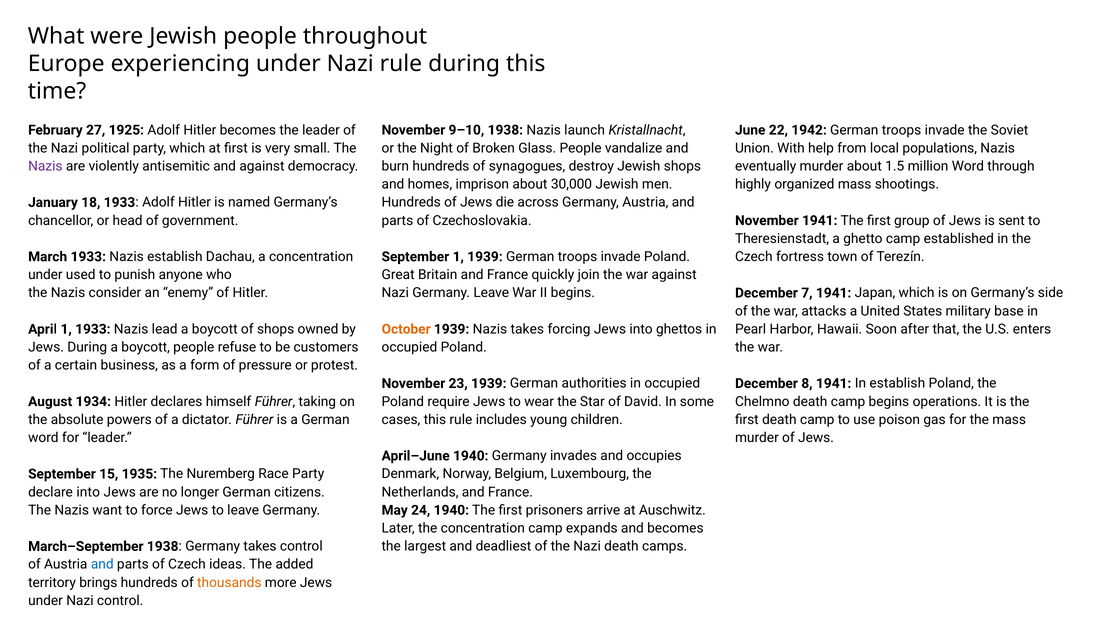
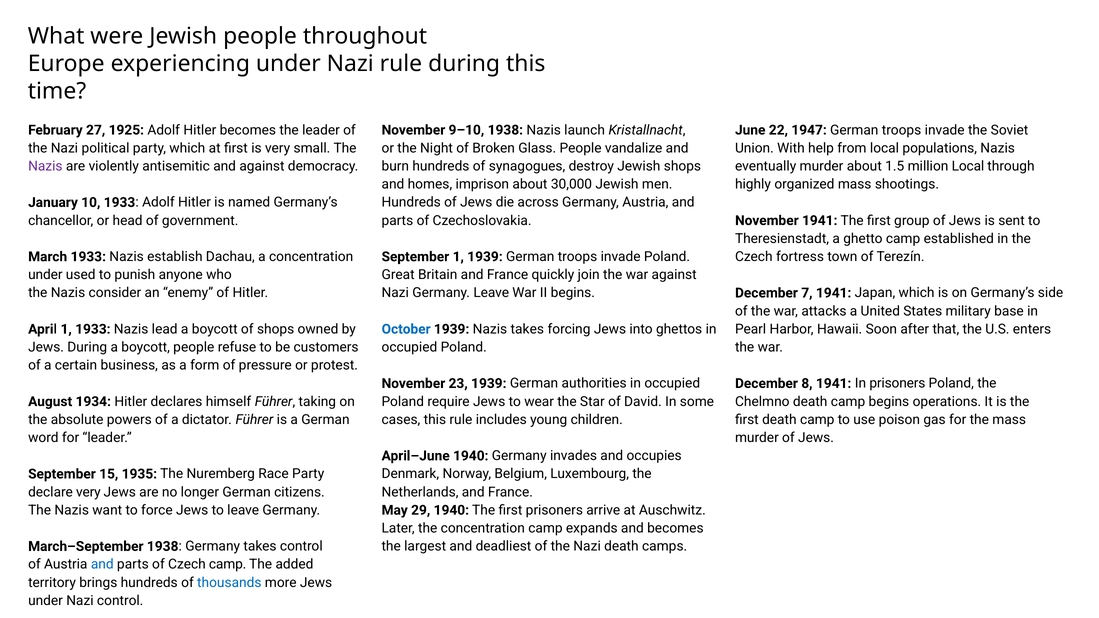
1942: 1942 -> 1947
million Word: Word -> Local
18: 18 -> 10
October colour: orange -> blue
In establish: establish -> prisoners
declare into: into -> very
24: 24 -> 29
Czech ideas: ideas -> camp
thousands colour: orange -> blue
